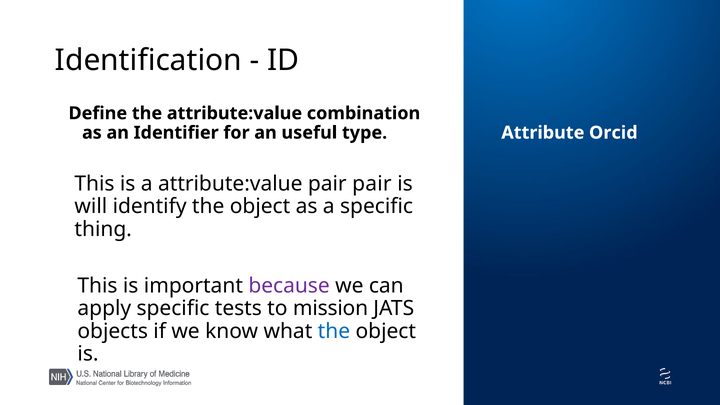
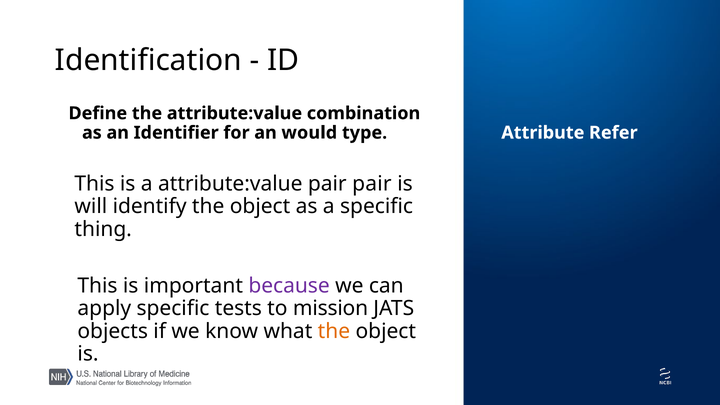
useful: useful -> would
Orcid: Orcid -> Refer
the at (334, 331) colour: blue -> orange
